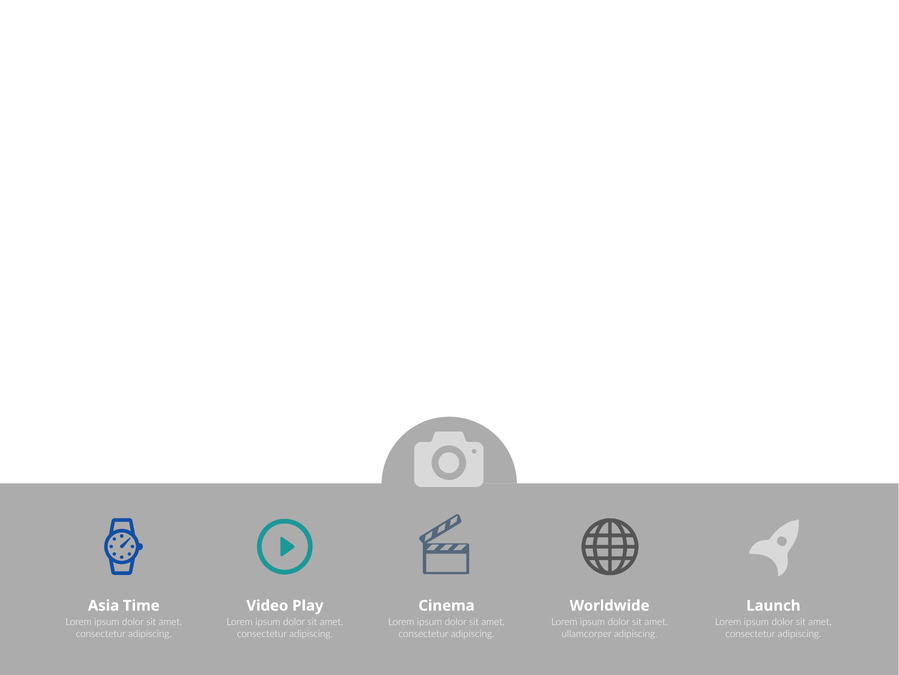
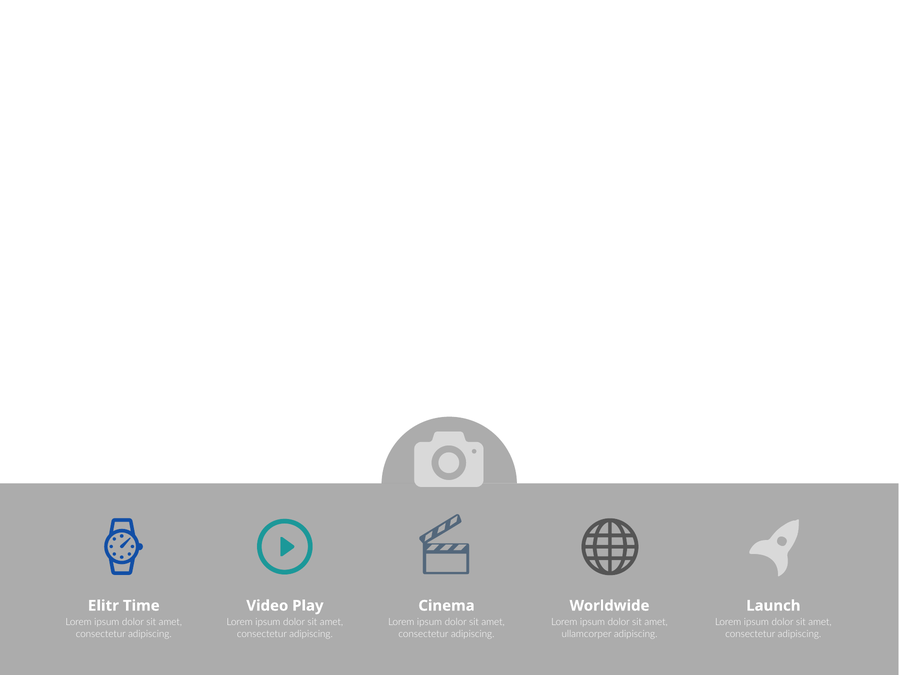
Asia: Asia -> Elitr
